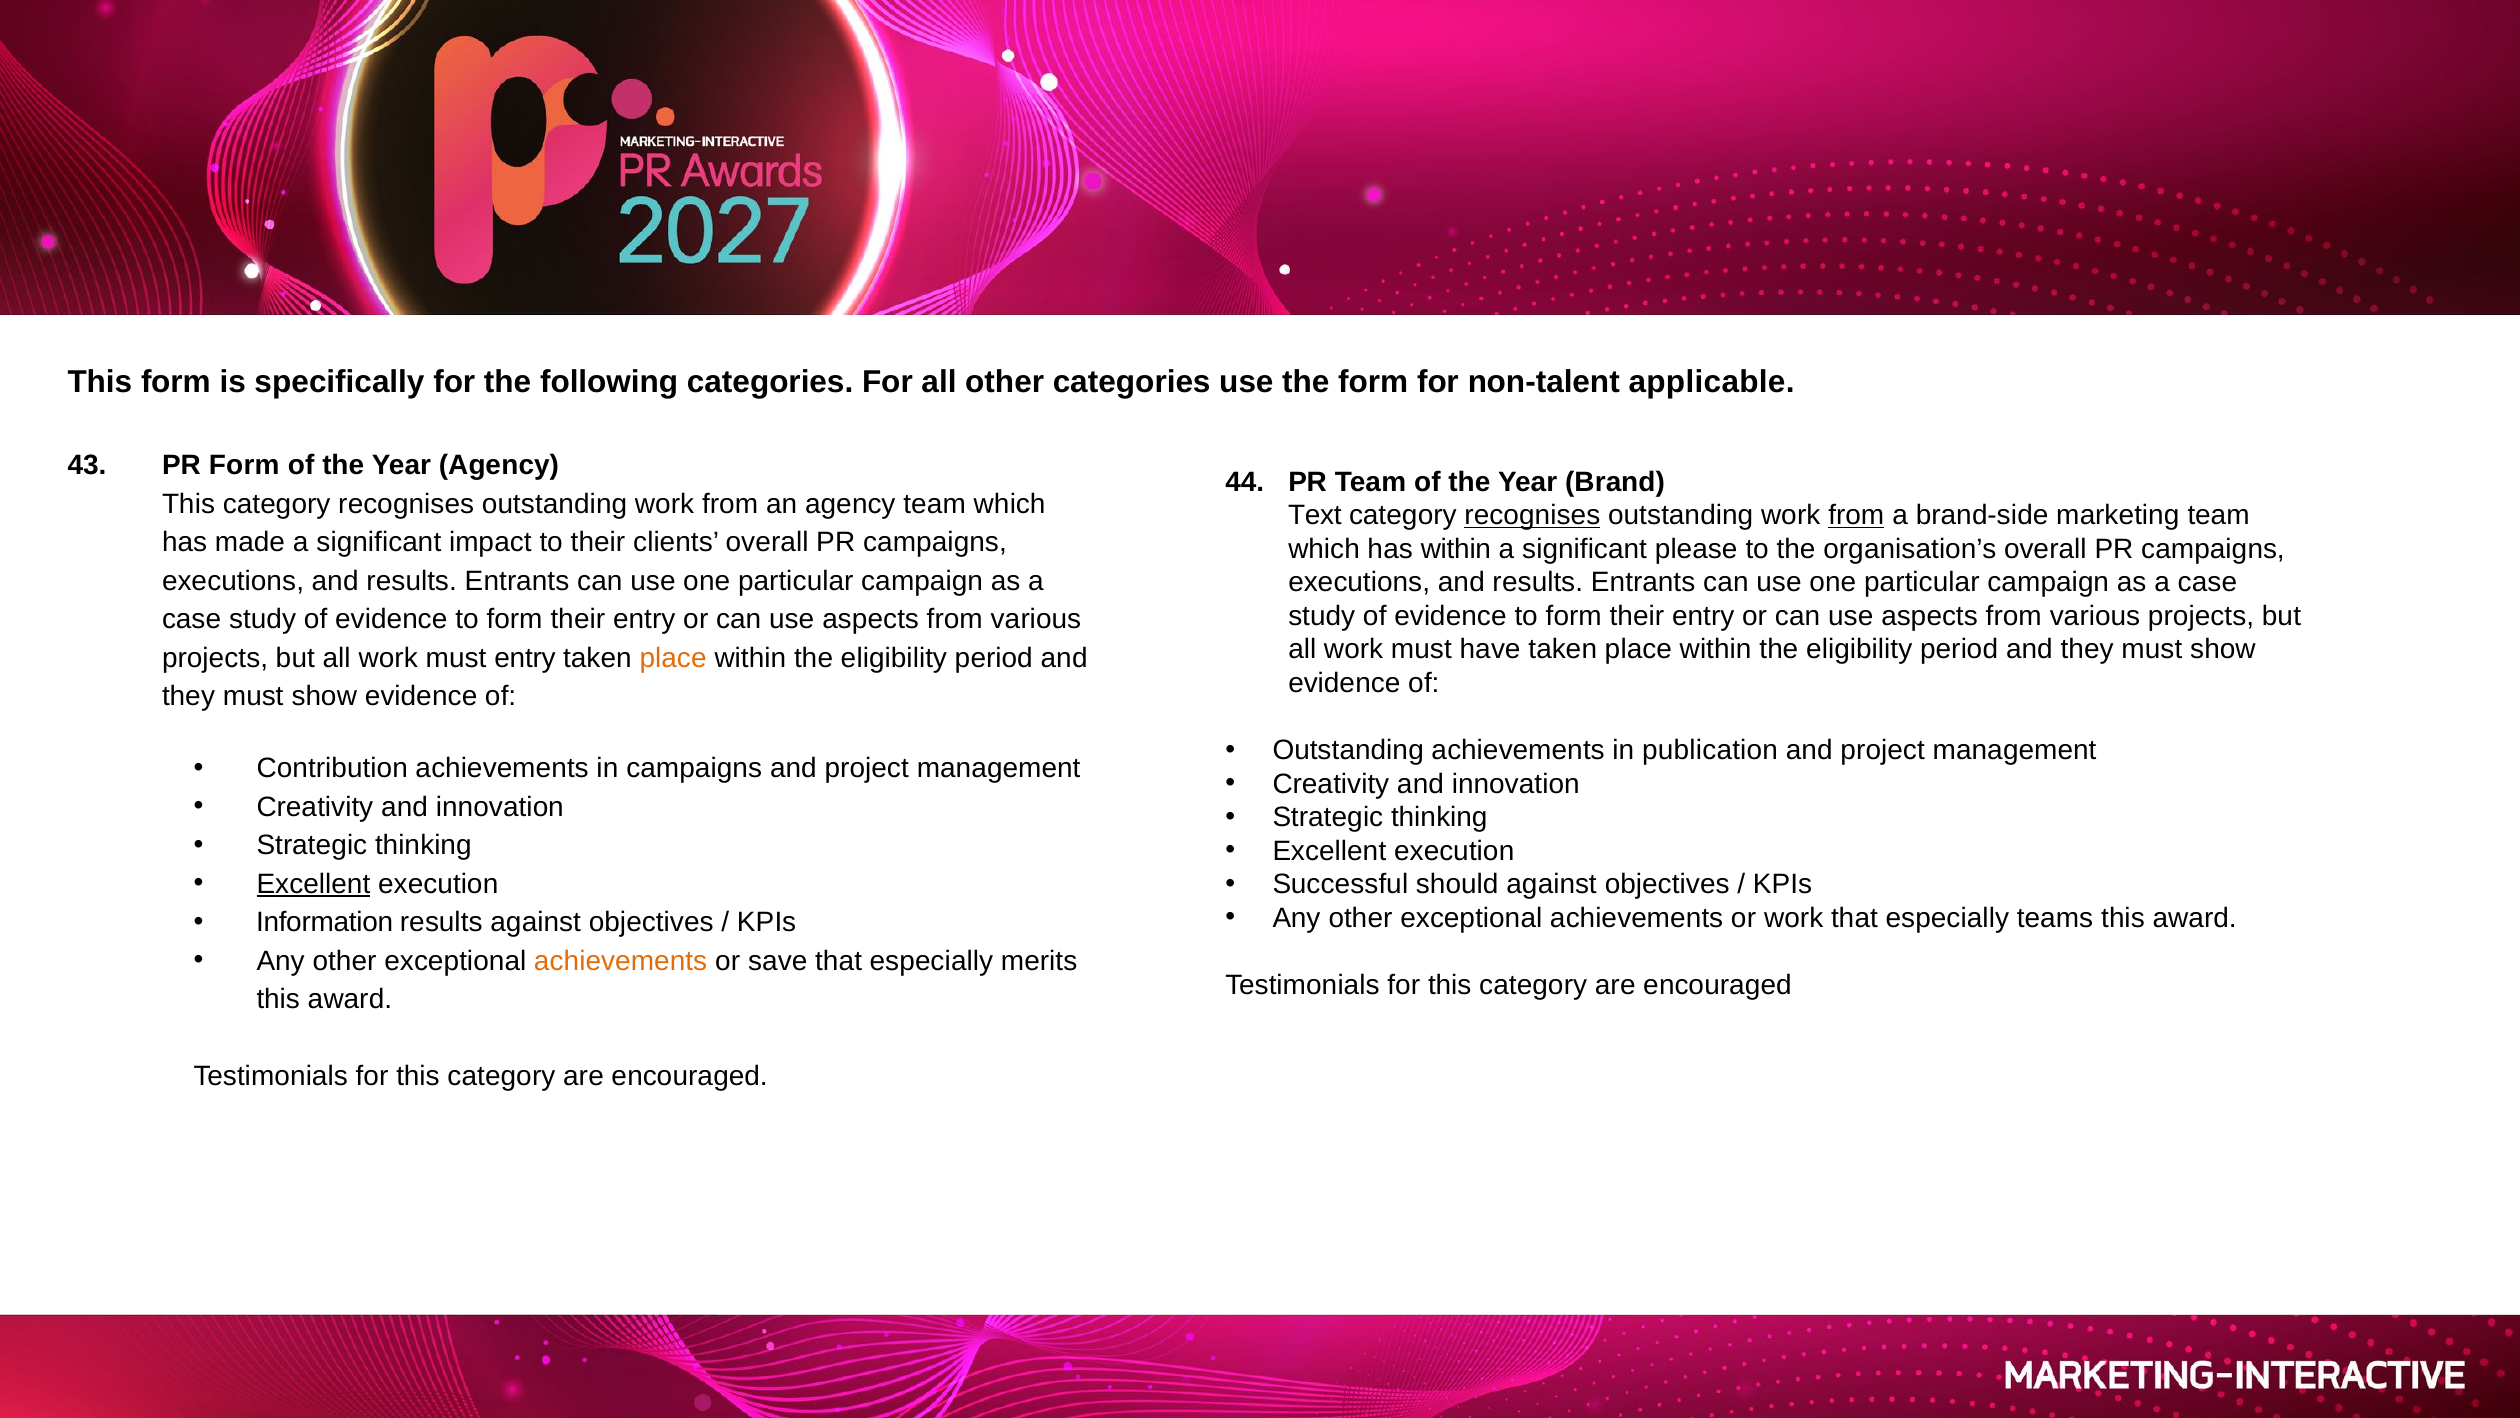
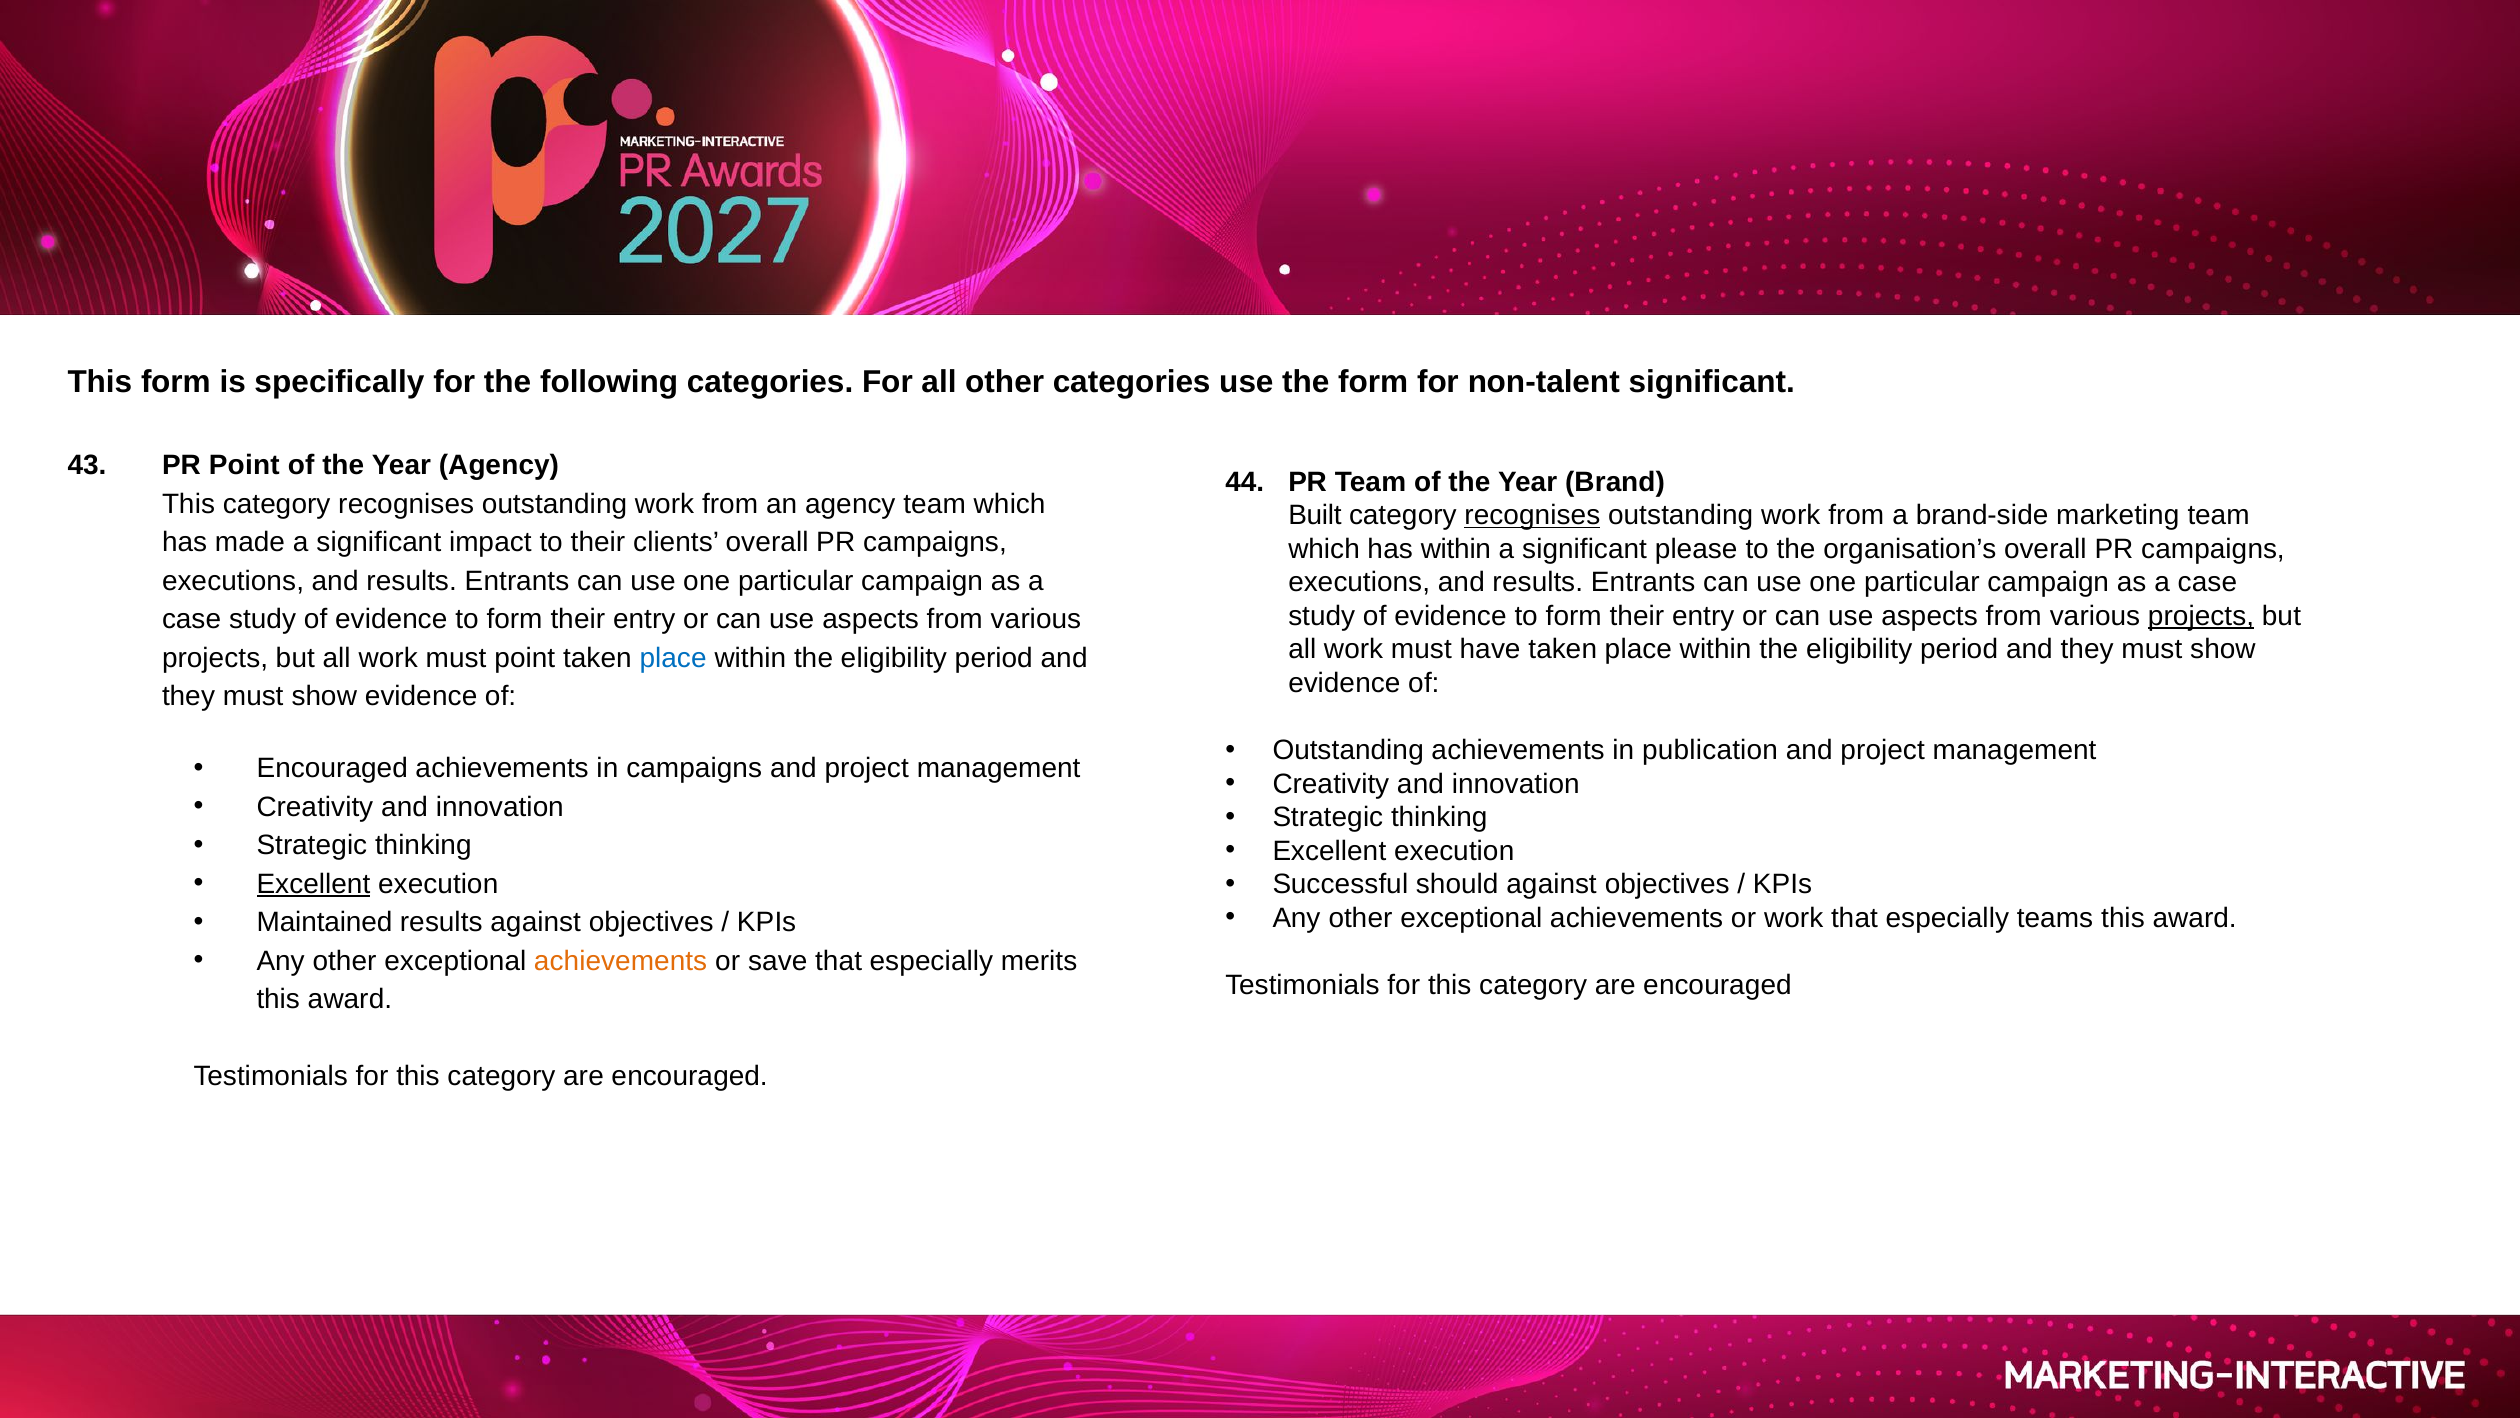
non-talent applicable: applicable -> significant
PR Form: Form -> Point
Text: Text -> Built
from at (1856, 515) underline: present -> none
projects at (2201, 616) underline: none -> present
must entry: entry -> point
place at (673, 658) colour: orange -> blue
Contribution at (332, 768): Contribution -> Encouraged
Information: Information -> Maintained
